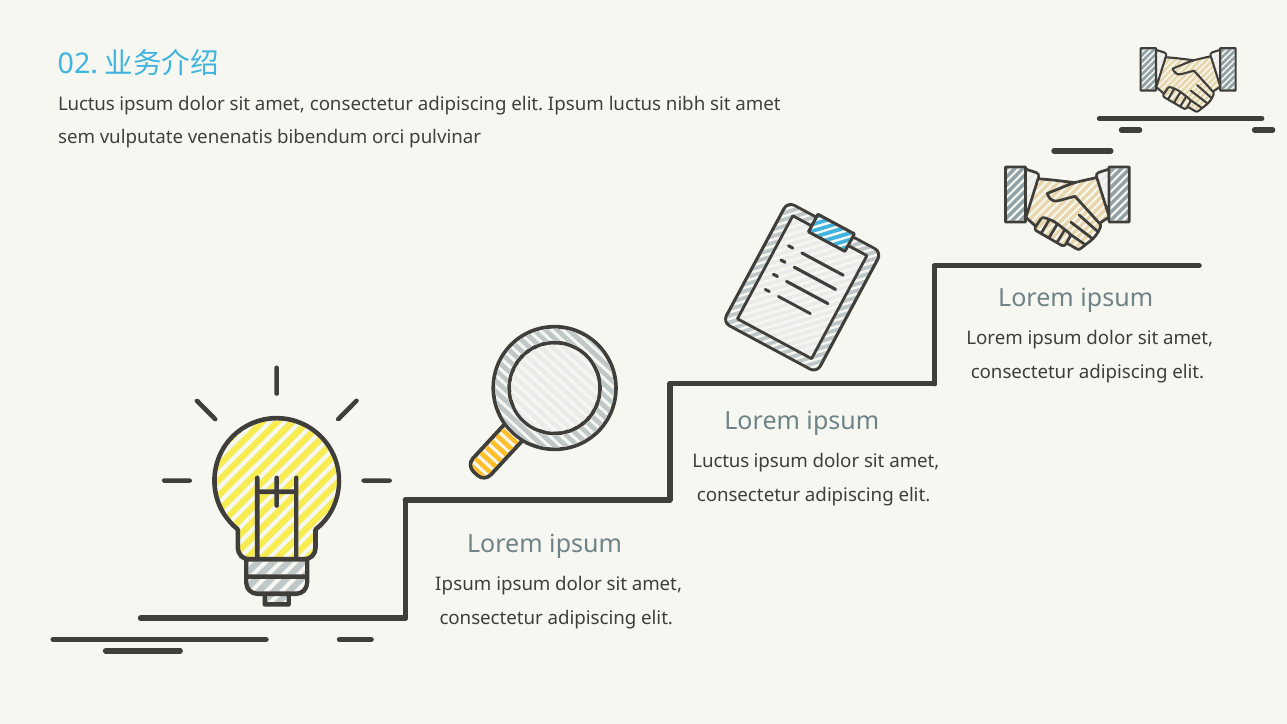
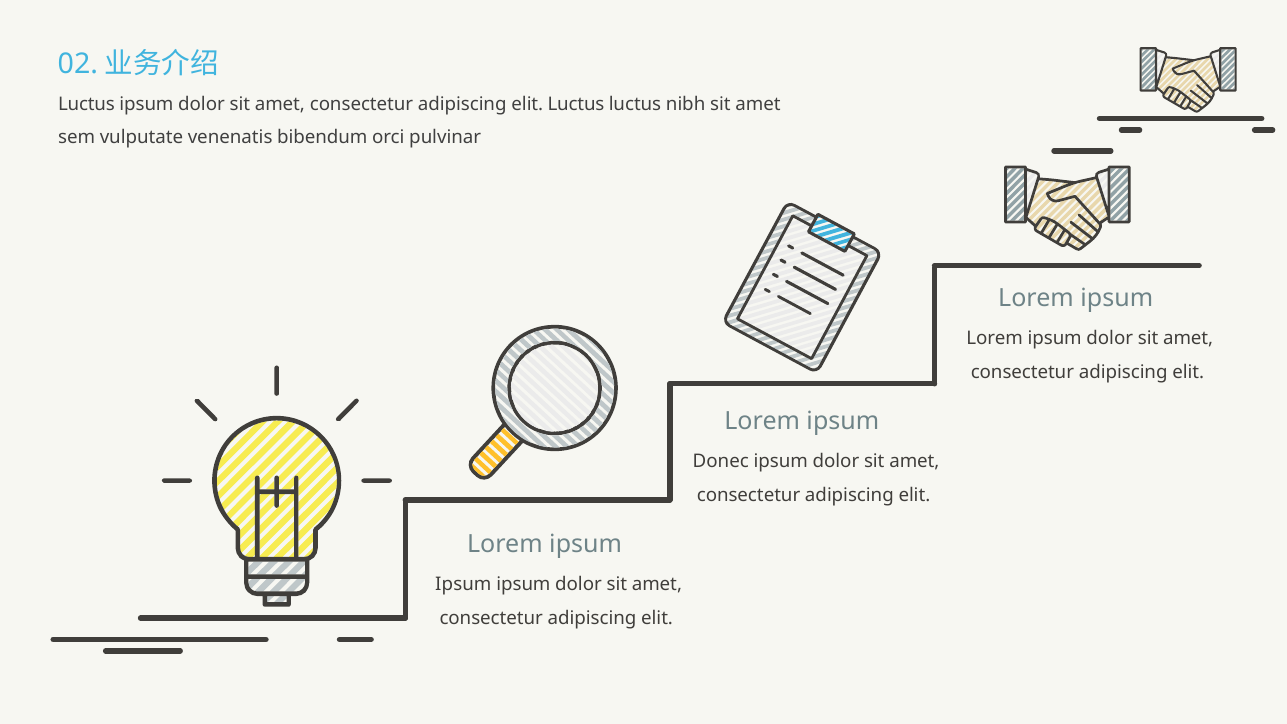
elit Ipsum: Ipsum -> Luctus
Luctus at (721, 461): Luctus -> Donec
